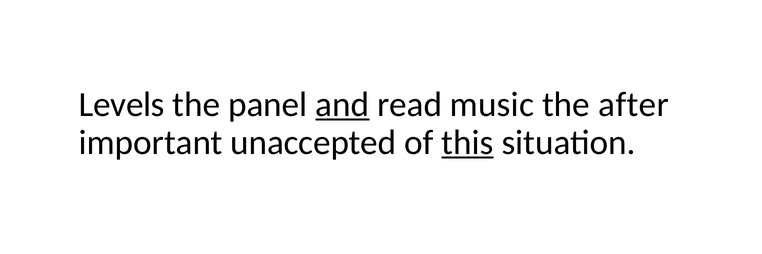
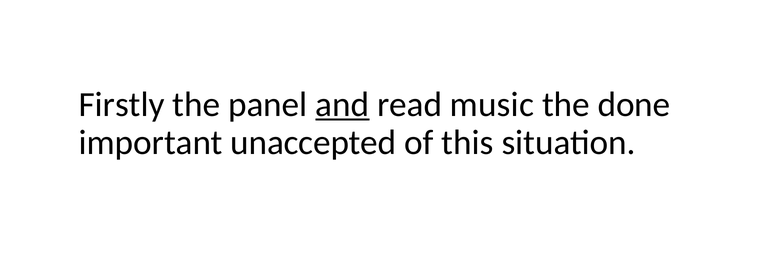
Levels: Levels -> Firstly
after: after -> done
this underline: present -> none
